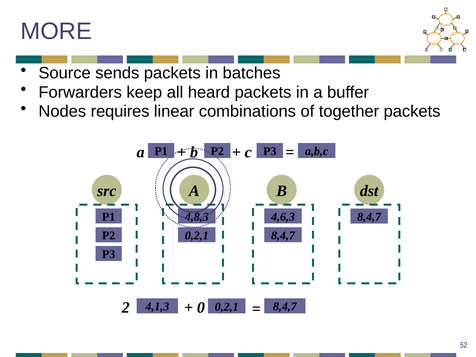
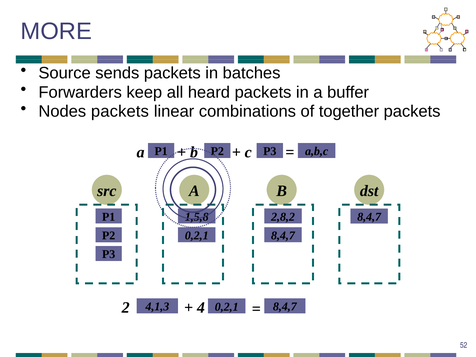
Nodes requires: requires -> packets
4,8,3: 4,8,3 -> 1,5,8
4,6,3: 4,6,3 -> 2,8,2
0: 0 -> 4
